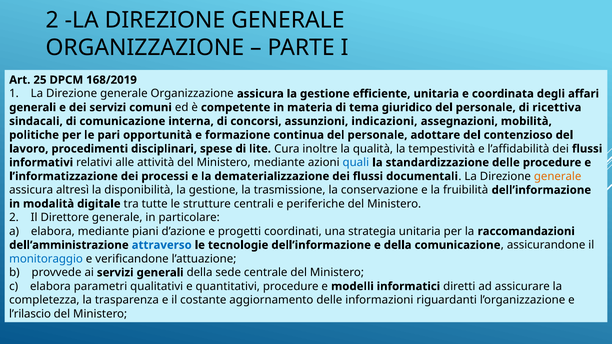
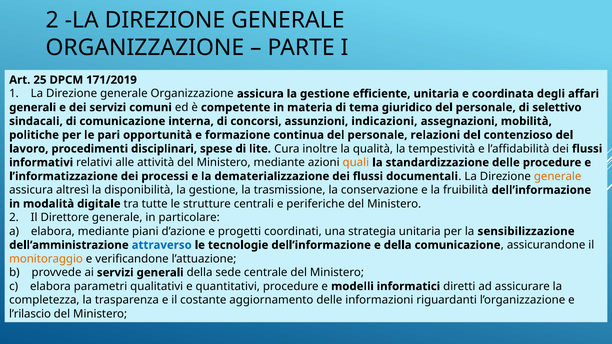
168/2019: 168/2019 -> 171/2019
ricettiva: ricettiva -> selettivo
adottare: adottare -> relazioni
quali colour: blue -> orange
raccomandazioni: raccomandazioni -> sensibilizzazione
monitoraggio colour: blue -> orange
